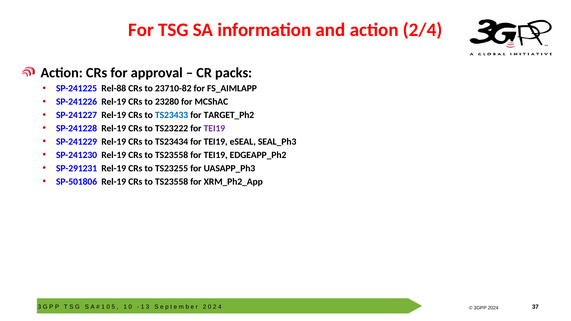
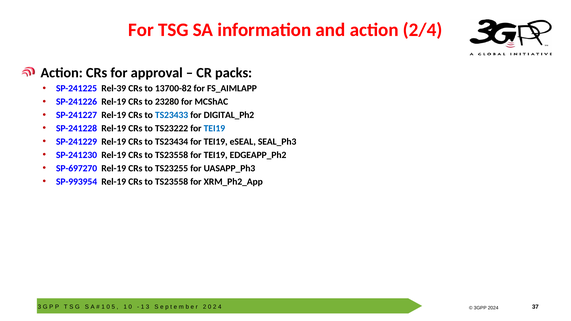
Rel-88: Rel-88 -> Rel-39
23710-82: 23710-82 -> 13700-82
TARGET_Ph2: TARGET_Ph2 -> DIGITAL_Ph2
TEI19 at (214, 128) colour: purple -> blue
SP-291231: SP-291231 -> SP-697270
SP-501806: SP-501806 -> SP-993954
